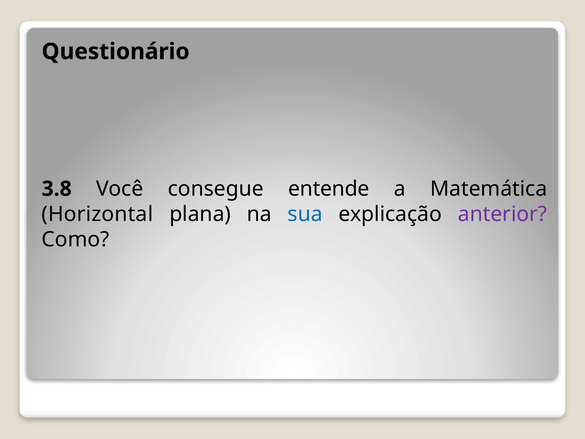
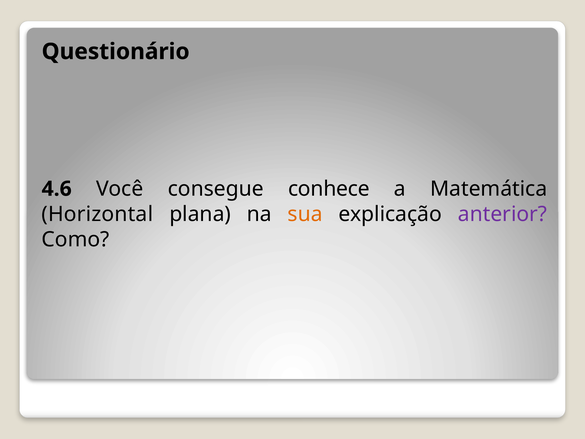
3.8: 3.8 -> 4.6
entende: entende -> conhece
sua colour: blue -> orange
